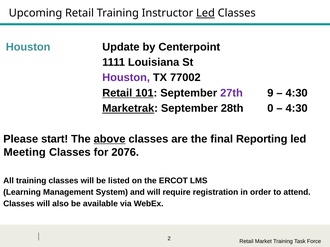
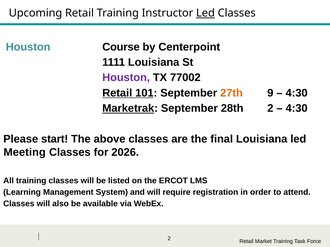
Update: Update -> Course
27th colour: purple -> orange
28th 0: 0 -> 2
above underline: present -> none
final Reporting: Reporting -> Louisiana
2076: 2076 -> 2026
